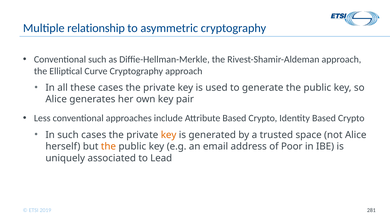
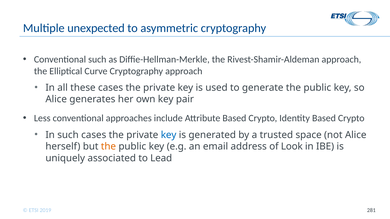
relationship: relationship -> unexpected
key at (169, 135) colour: orange -> blue
Poor: Poor -> Look
